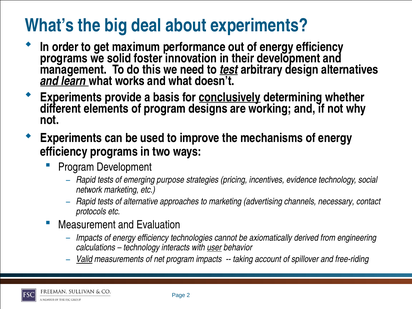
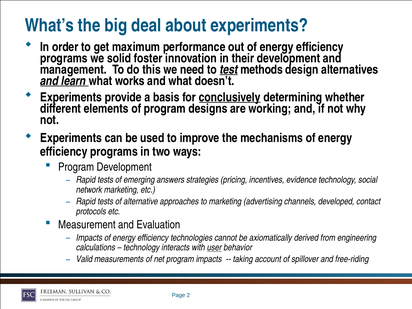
arbitrary: arbitrary -> methods
purpose: purpose -> answers
necessary: necessary -> developed
Valid underline: present -> none
